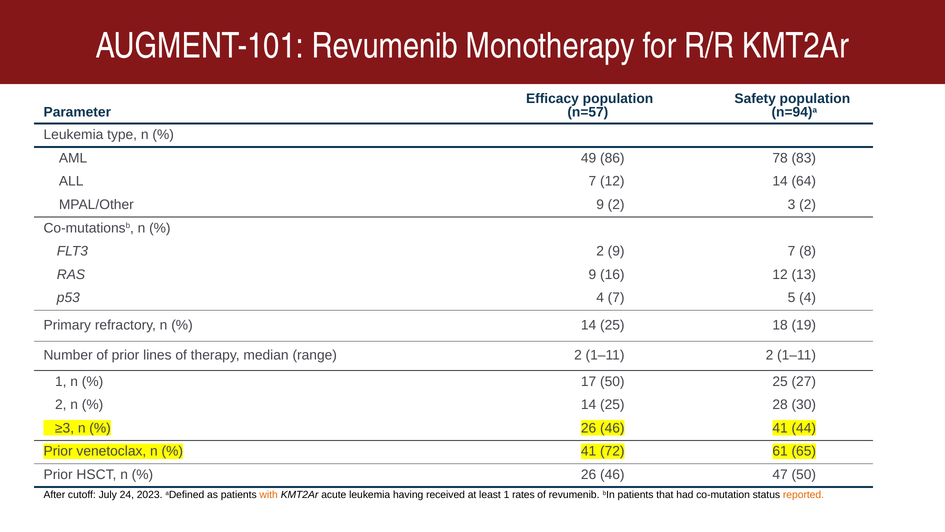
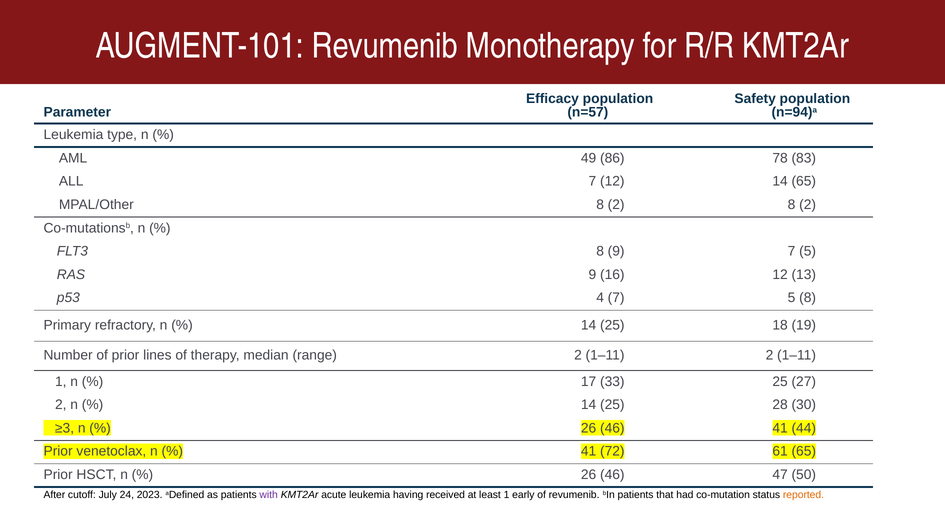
14 64: 64 -> 65
MPAL/Other 9: 9 -> 8
2 3: 3 -> 8
FLT3 2: 2 -> 8
9 7 8: 8 -> 5
5 4: 4 -> 8
17 50: 50 -> 33
with colour: orange -> purple
rates: rates -> early
